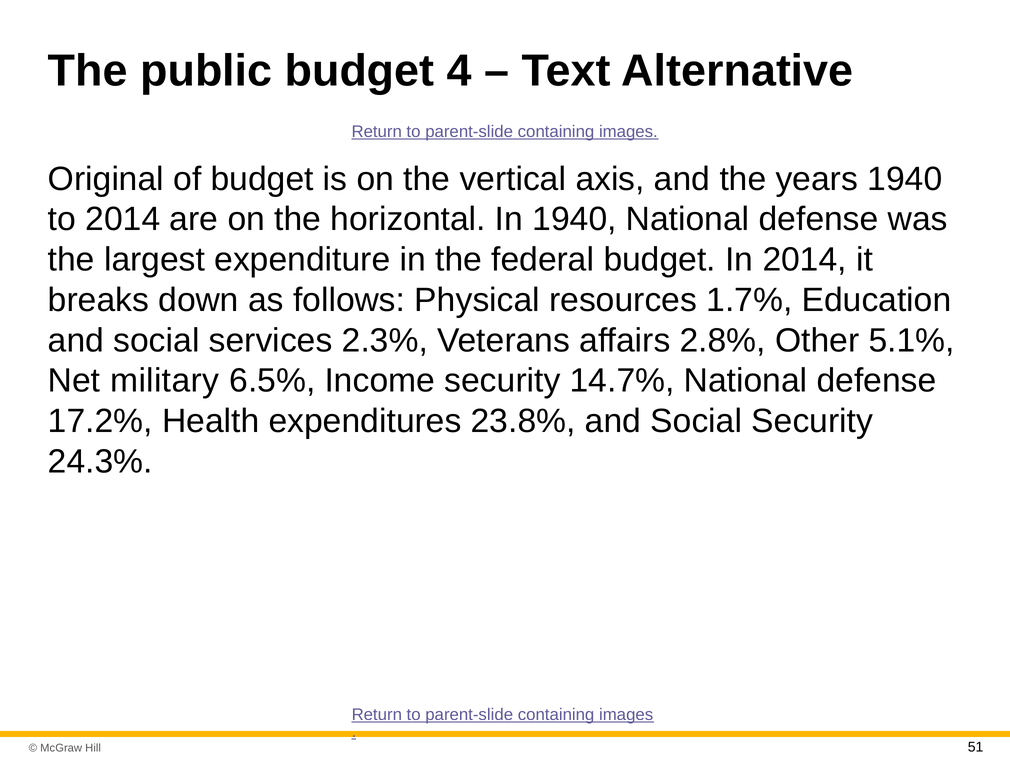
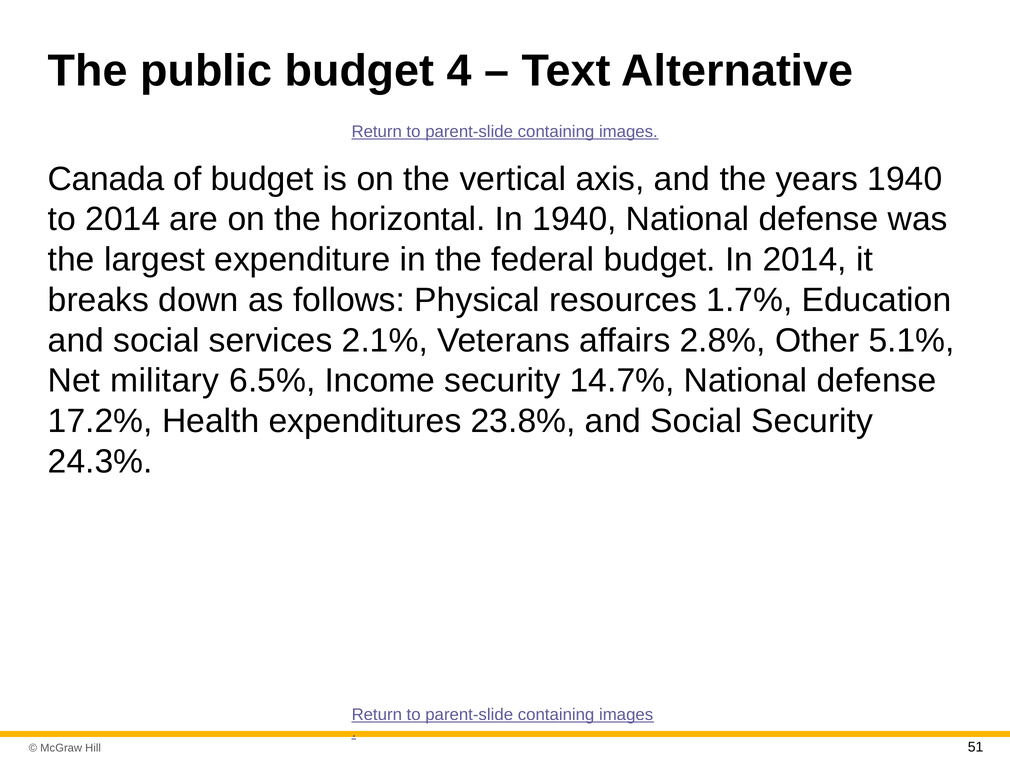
Original: Original -> Canada
2.3%: 2.3% -> 2.1%
